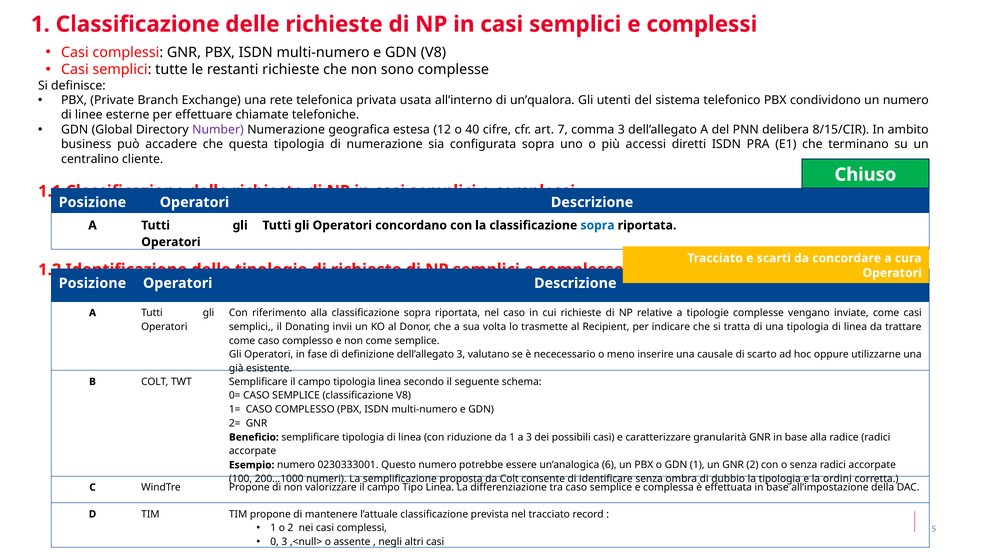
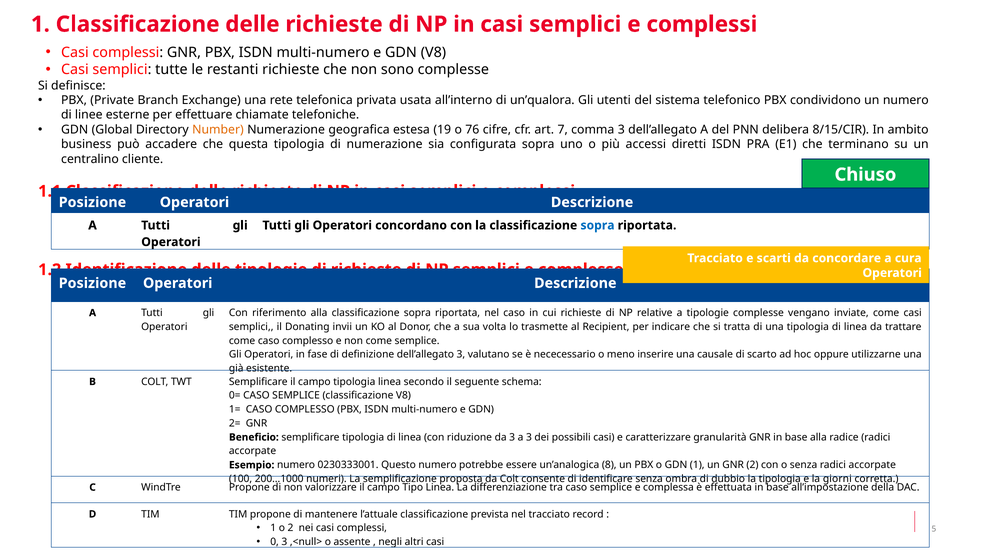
Number colour: purple -> orange
12: 12 -> 19
40: 40 -> 76
da 1: 1 -> 3
6: 6 -> 8
ordini: ordini -> giorni
